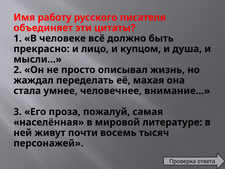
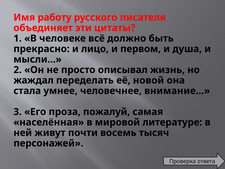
купцом: купцом -> первом
махая: махая -> новой
